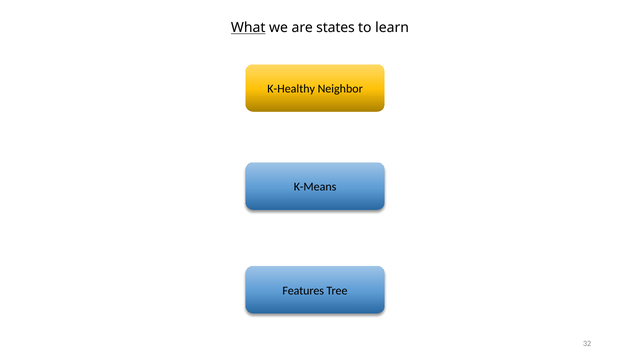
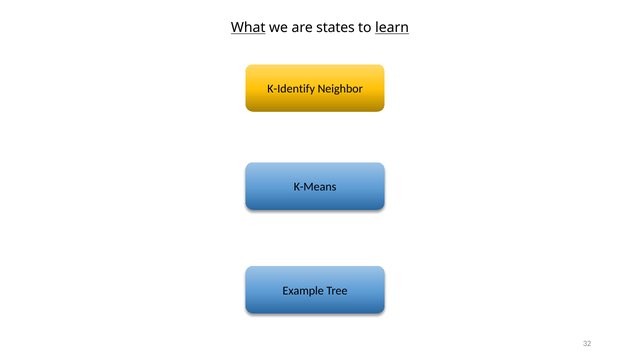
learn underline: none -> present
K-Healthy: K-Healthy -> K-Identify
Features: Features -> Example
